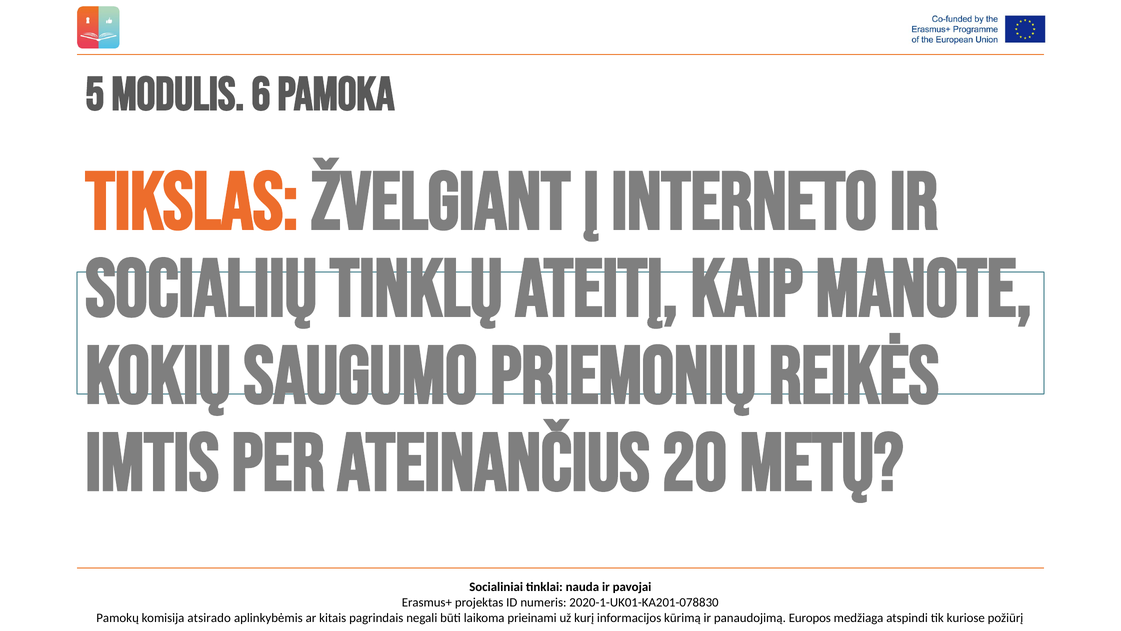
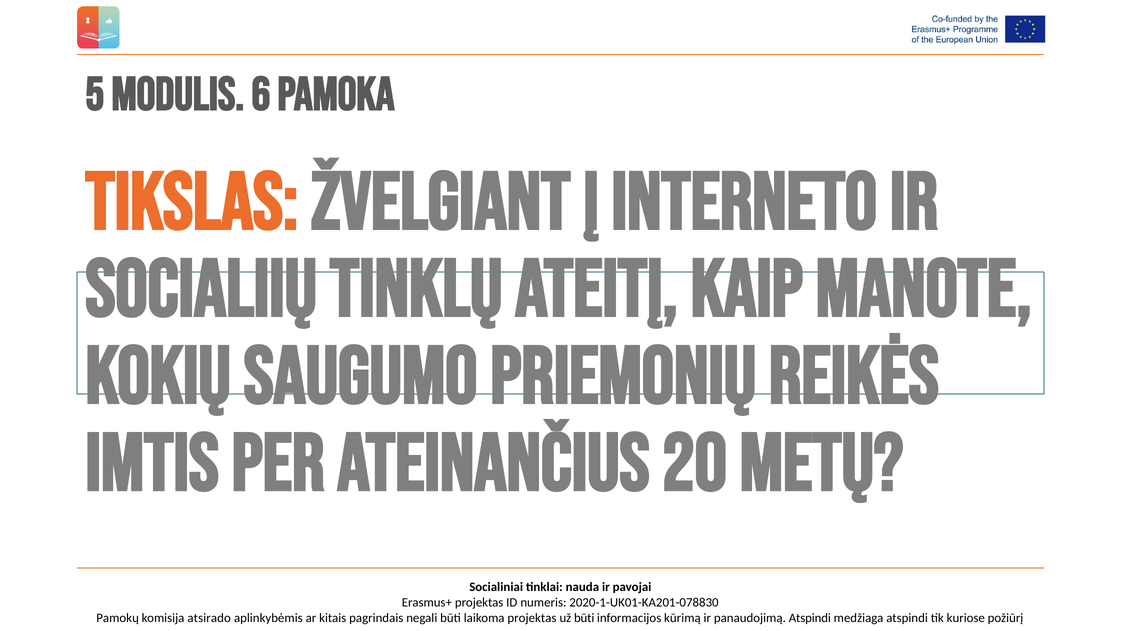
laikoma prieinami: prieinami -> projektas
už kurį: kurį -> būti
panaudojimą Europos: Europos -> Atspindi
